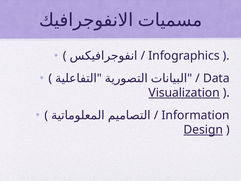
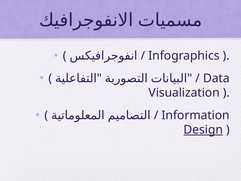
Visualization underline: present -> none
